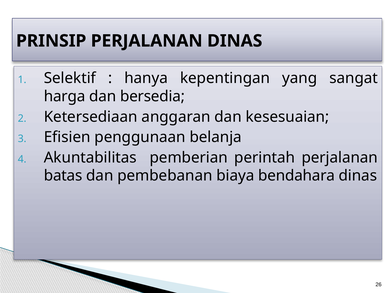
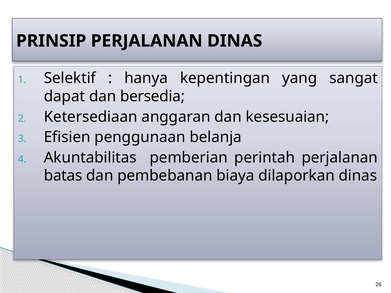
harga: harga -> dapat
bendahara: bendahara -> dilaporkan
